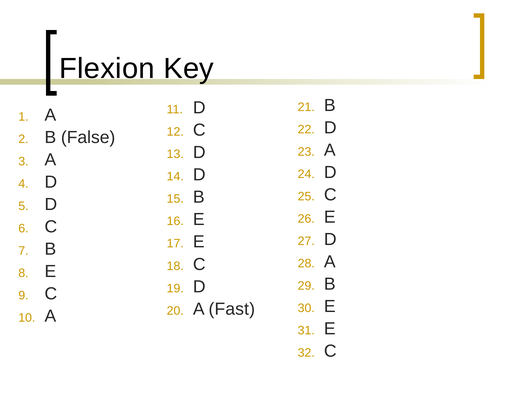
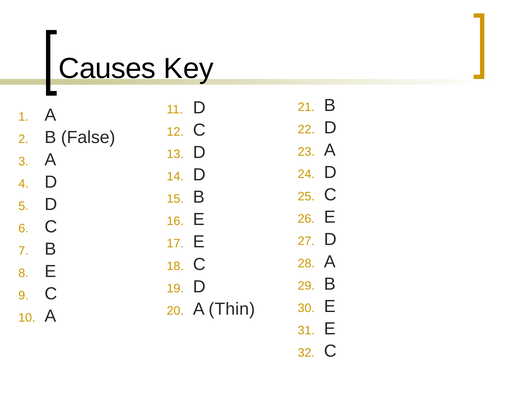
Flexion: Flexion -> Causes
Fast: Fast -> Thin
